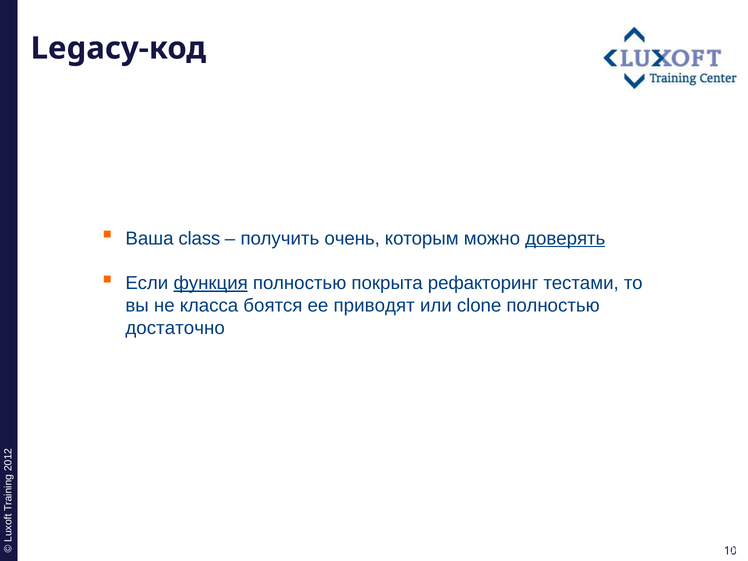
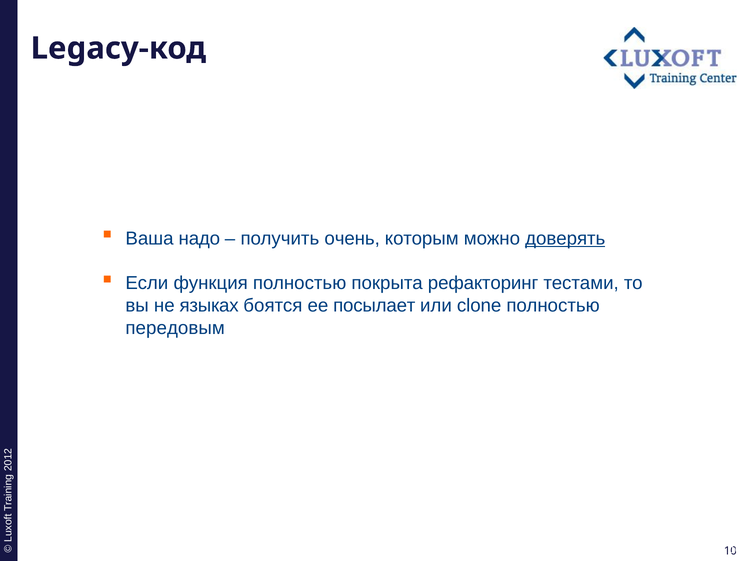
class: class -> надо
функция underline: present -> none
класса: класса -> языках
приводят: приводят -> посылает
достаточно: достаточно -> передовым
